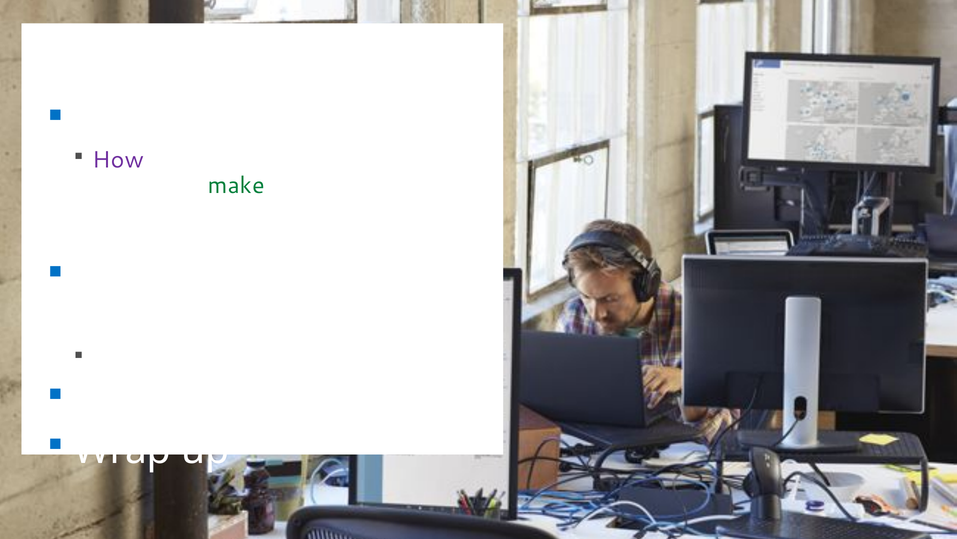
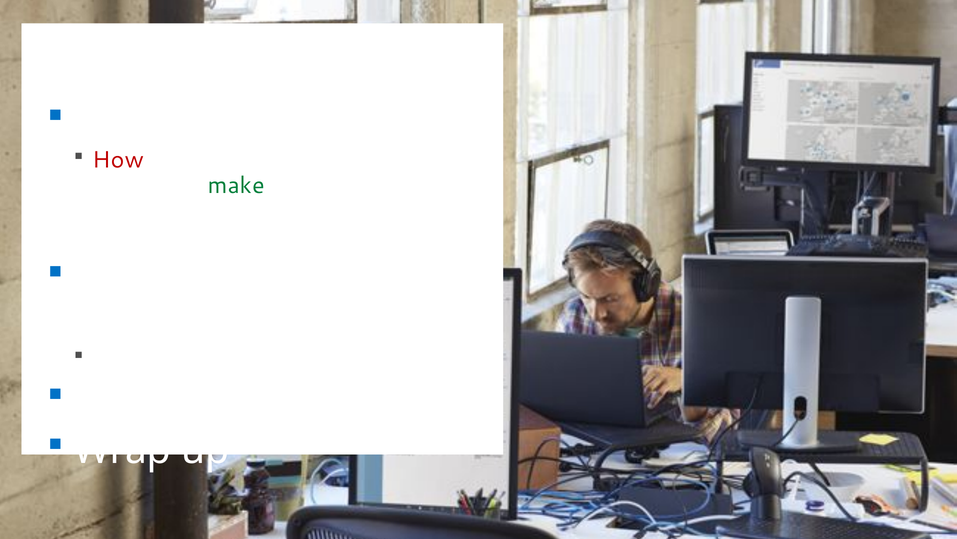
How colour: purple -> red
